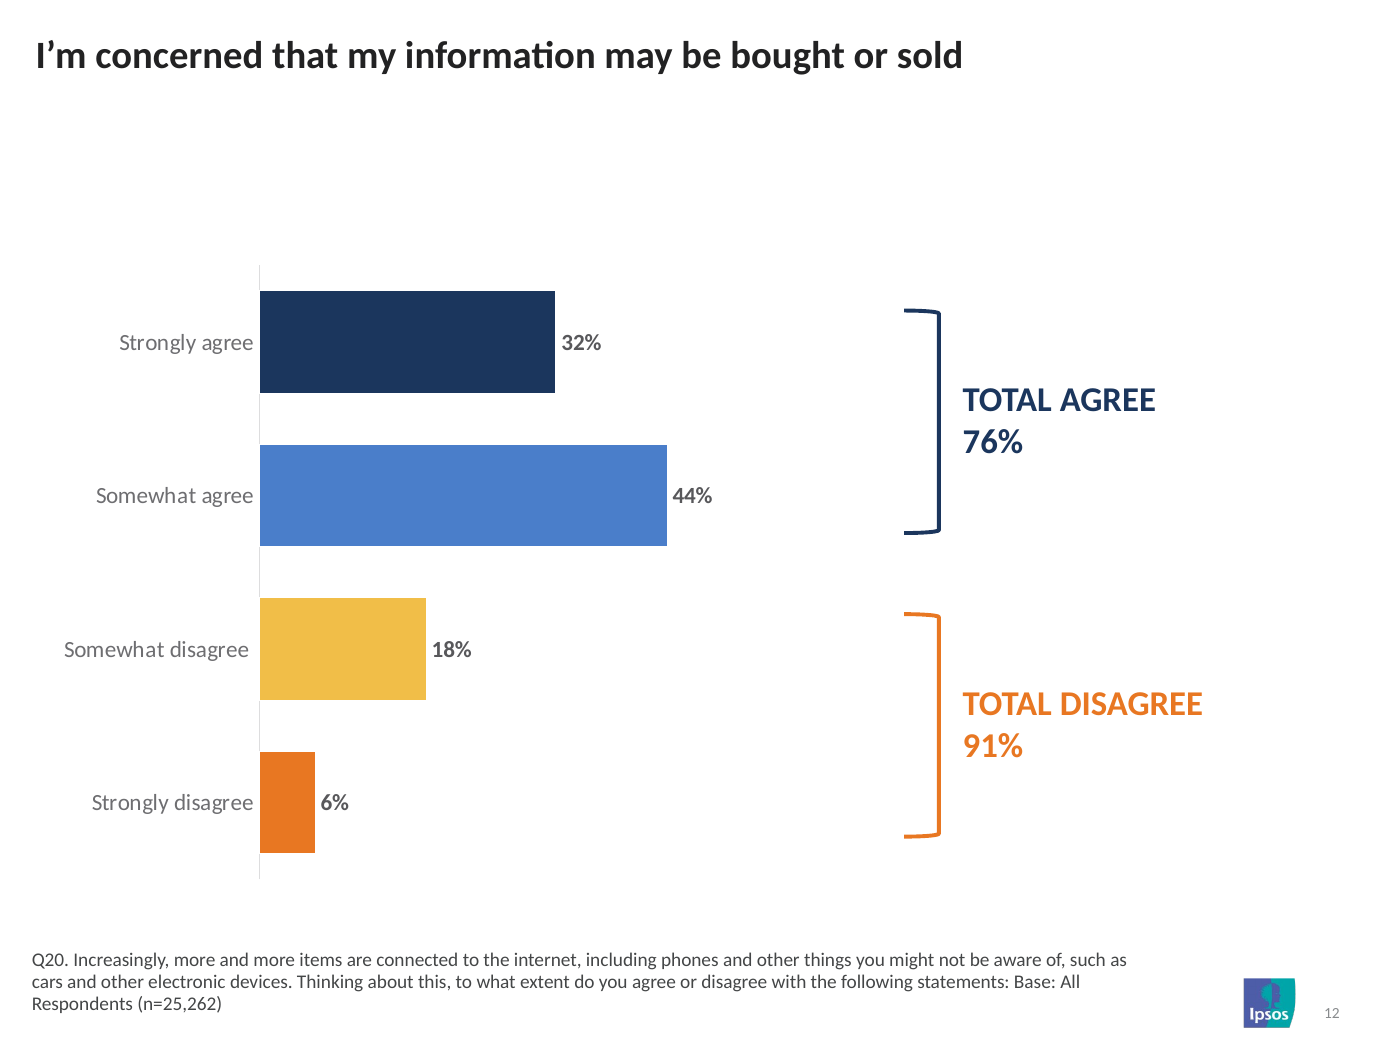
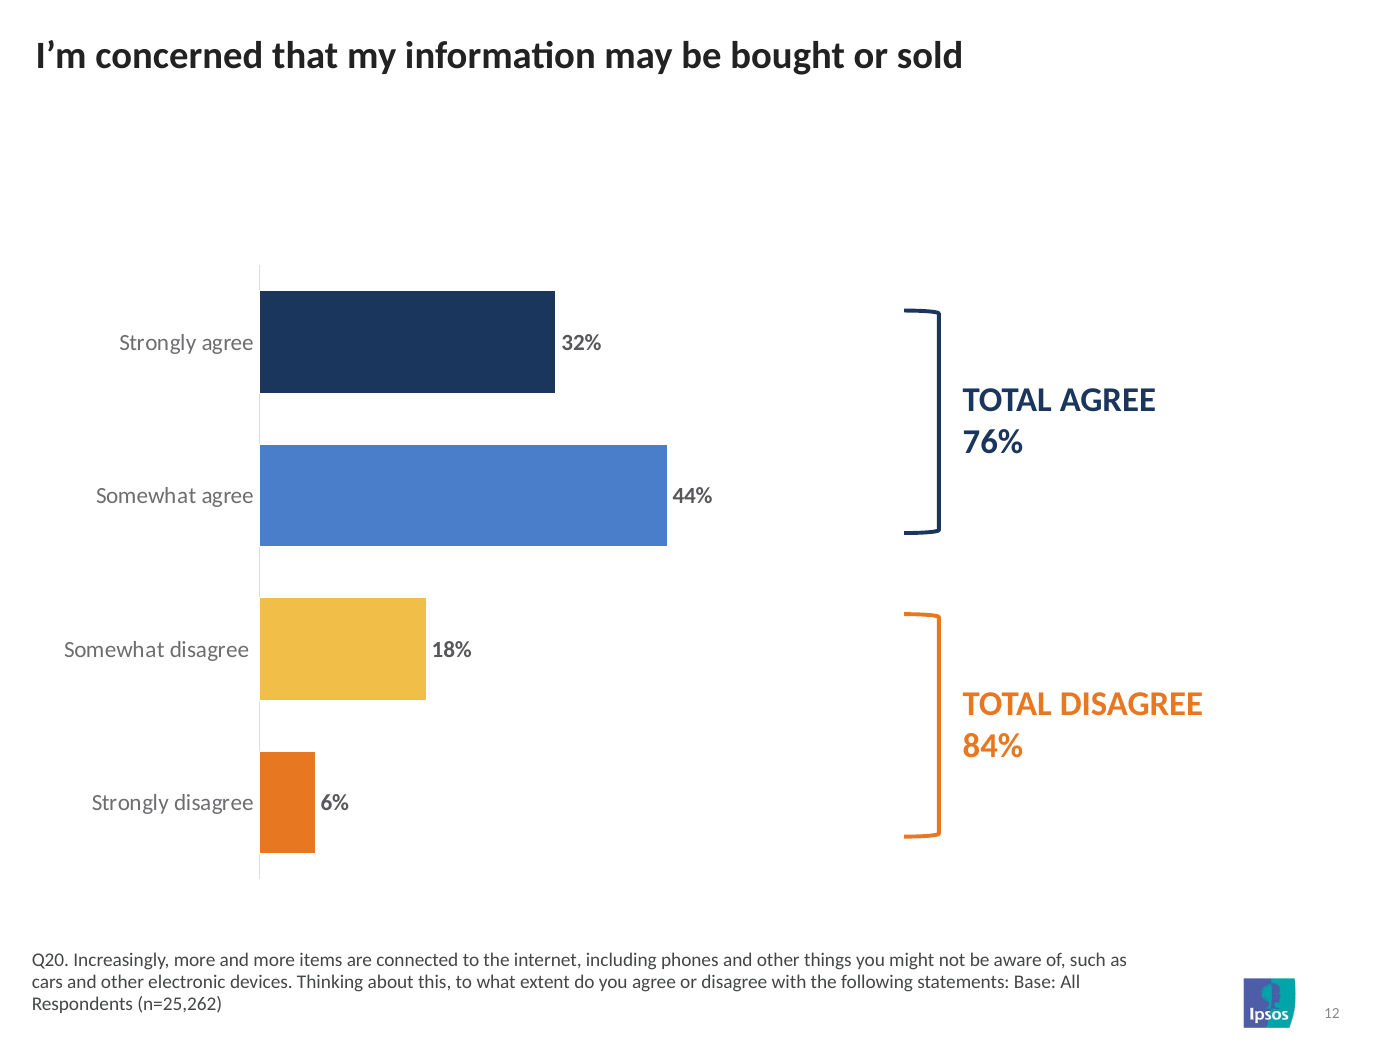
91%: 91% -> 84%
